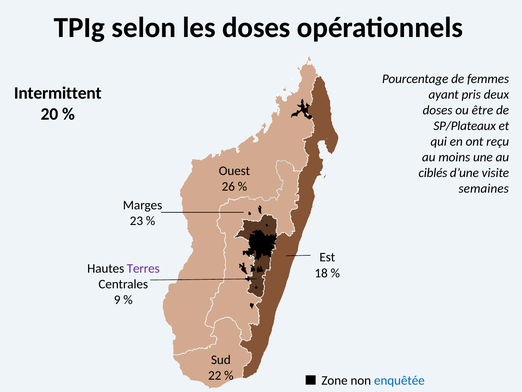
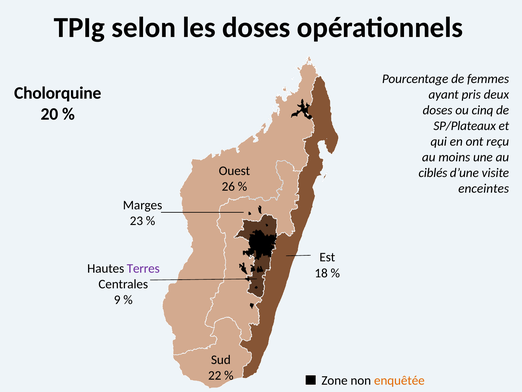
Intermittent: Intermittent -> Cholorquine
être: être -> cinq
semaines: semaines -> enceintes
enquêtée colour: blue -> orange
